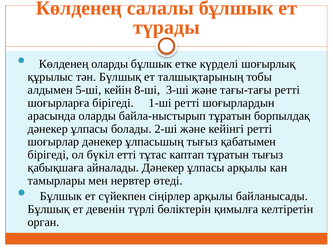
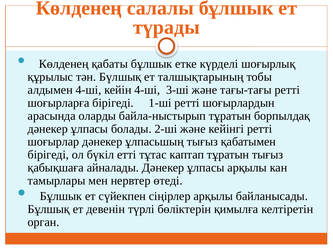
Көлденең оларды: оларды -> қабаты
алдымен 5-ші: 5-ші -> 4-ші
кейін 8-ші: 8-ші -> 4-ші
